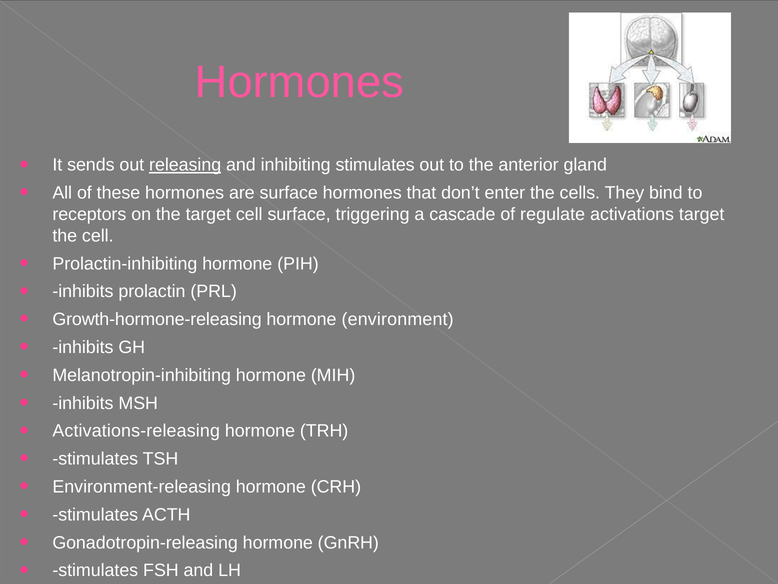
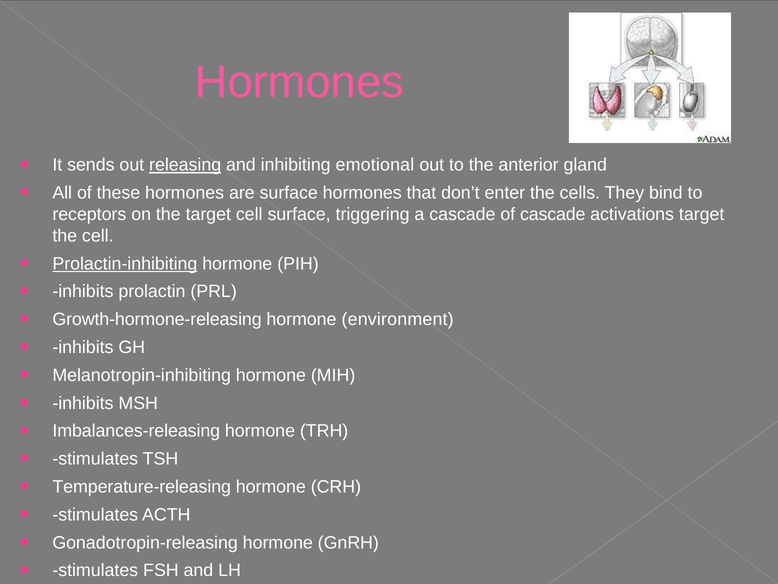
inhibiting stimulates: stimulates -> emotional
of regulate: regulate -> cascade
Prolactin-inhibiting underline: none -> present
Activations-releasing: Activations-releasing -> Imbalances-releasing
Environment-releasing: Environment-releasing -> Temperature-releasing
